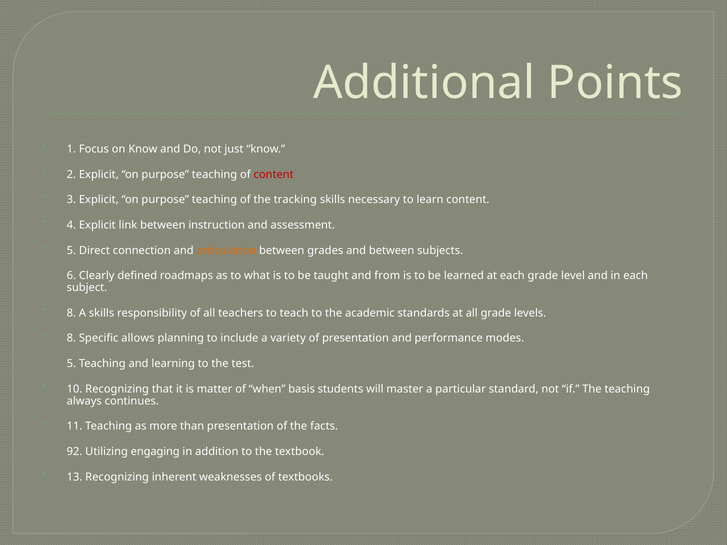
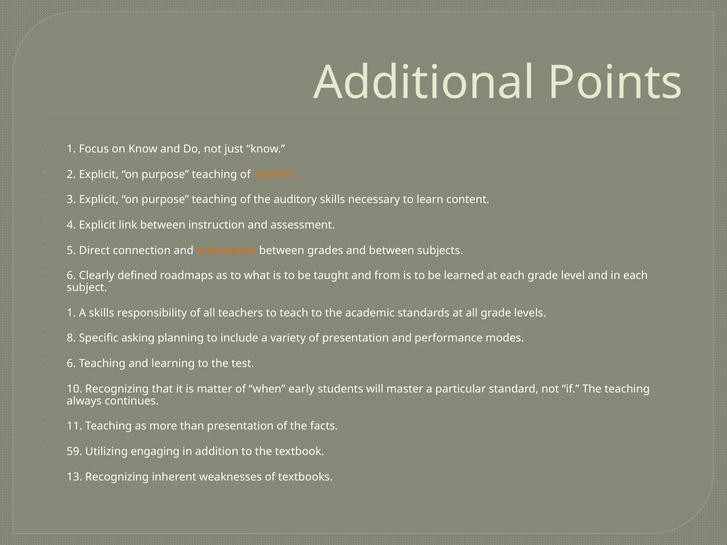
content at (274, 175) colour: red -> orange
tracking: tracking -> auditory
8 at (71, 313): 8 -> 1
allows: allows -> asking
5 at (71, 364): 5 -> 6
basis: basis -> early
92: 92 -> 59
